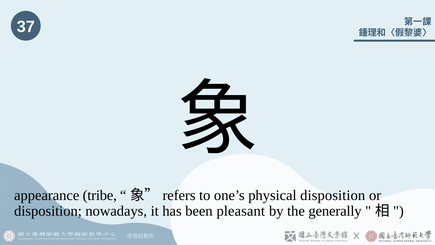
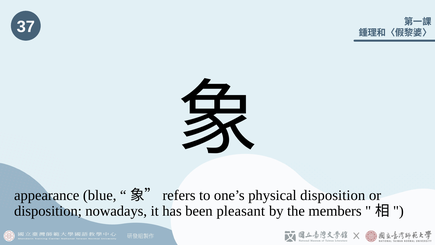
tribe: tribe -> blue
generally: generally -> members
